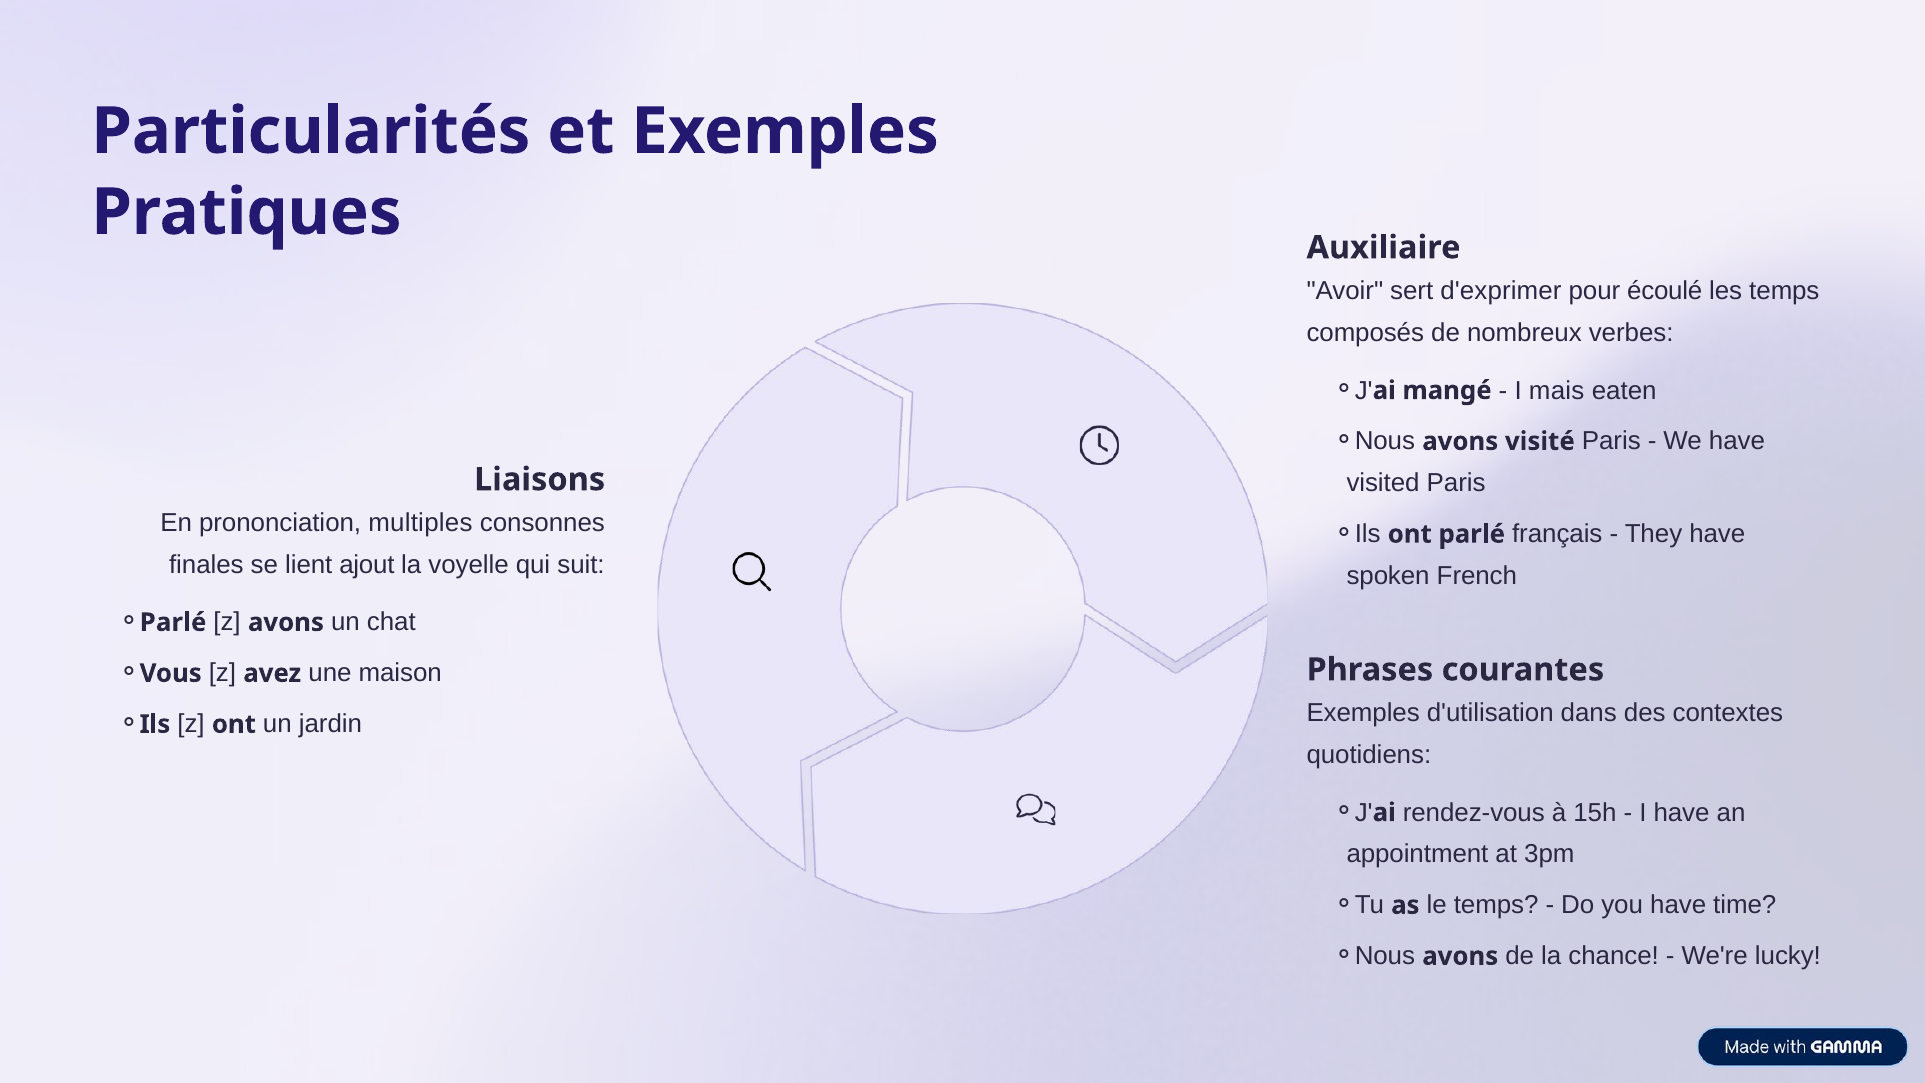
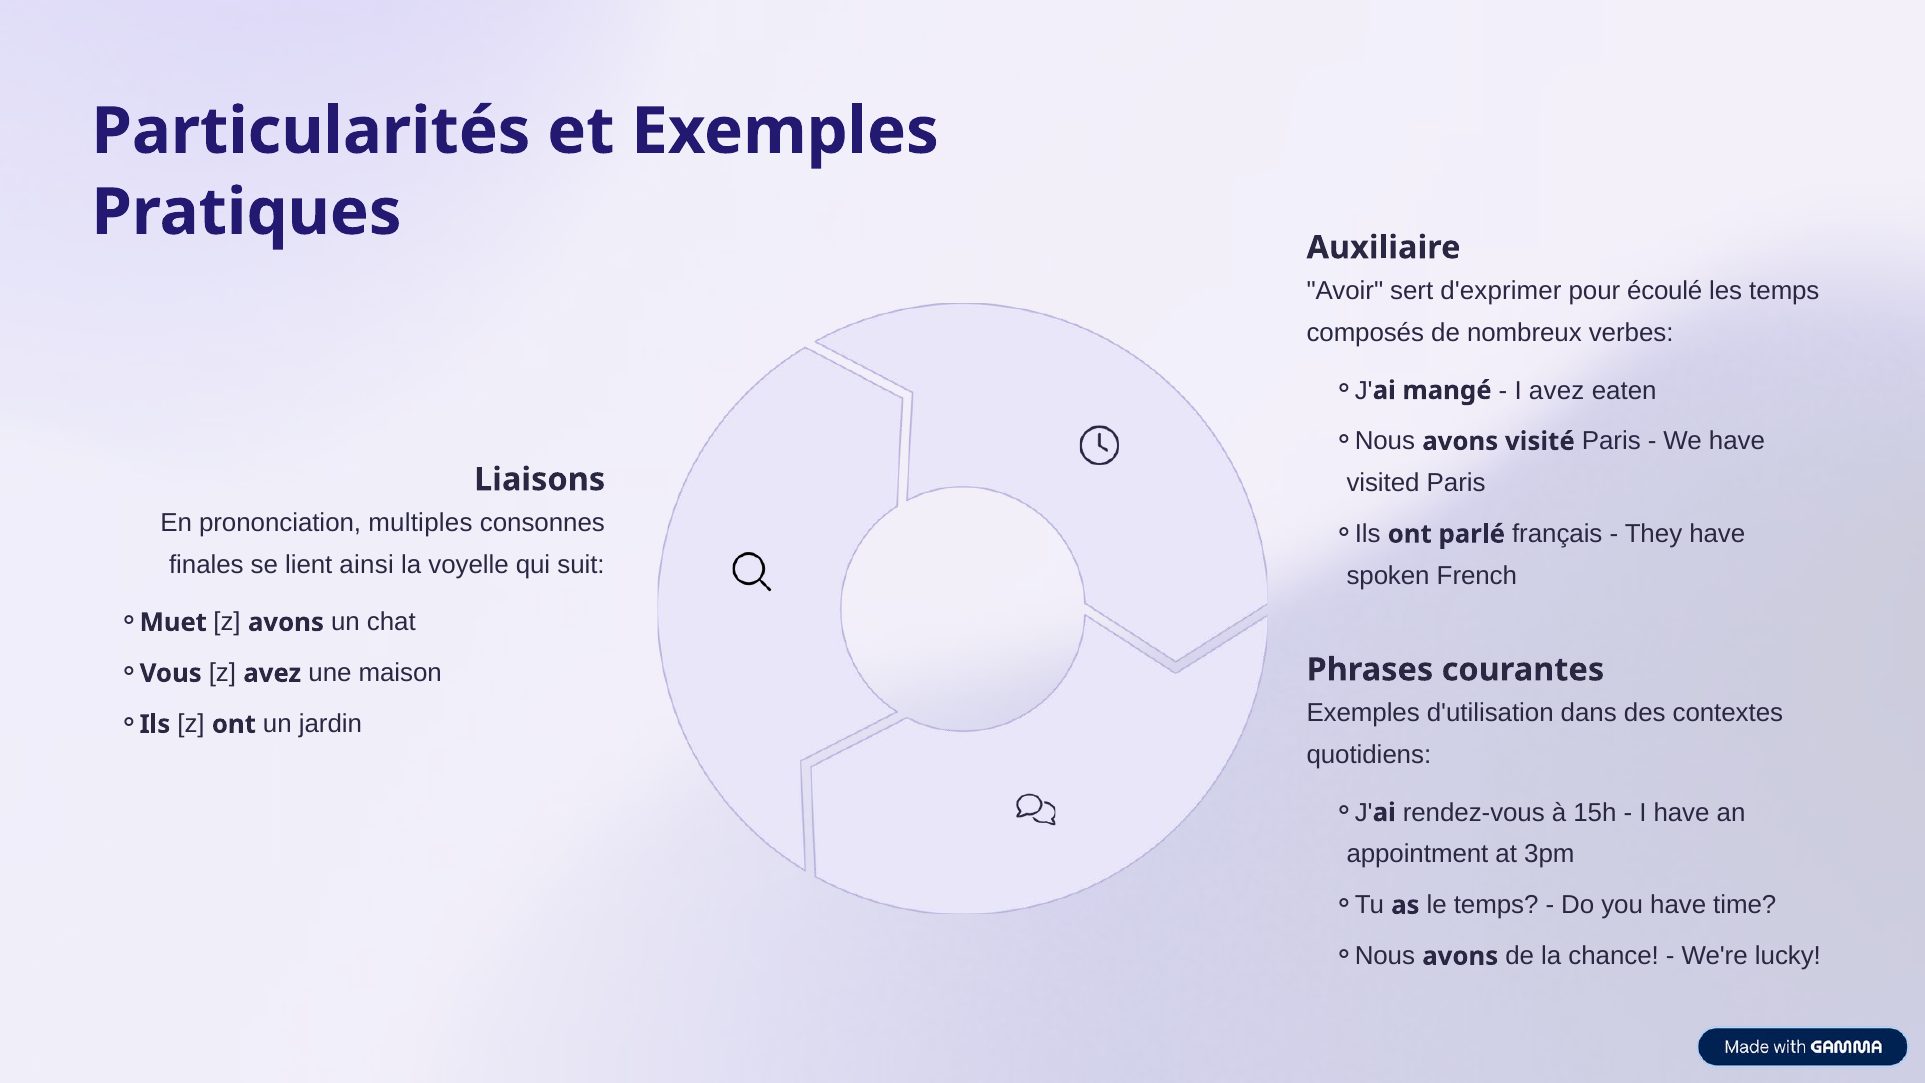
I mais: mais -> avez
ajout: ajout -> ainsi
Parlé at (173, 622): Parlé -> Muet
